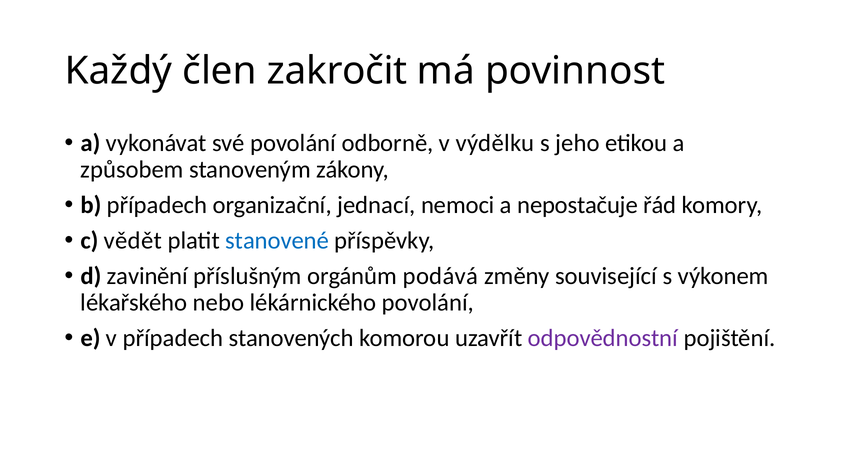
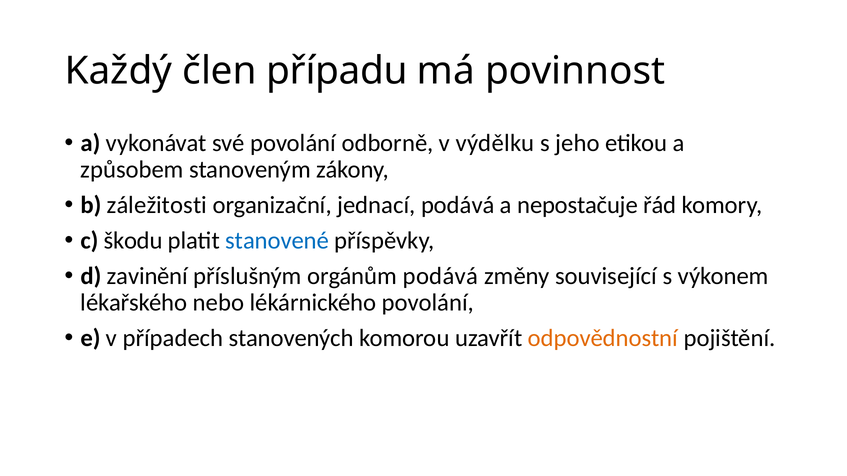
zakročit: zakročit -> případu
b případech: případech -> záležitosti
jednací nemoci: nemoci -> podává
vědět: vědět -> škodu
odpovědnostní colour: purple -> orange
